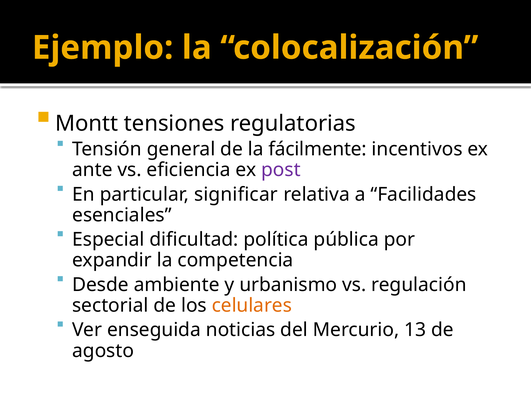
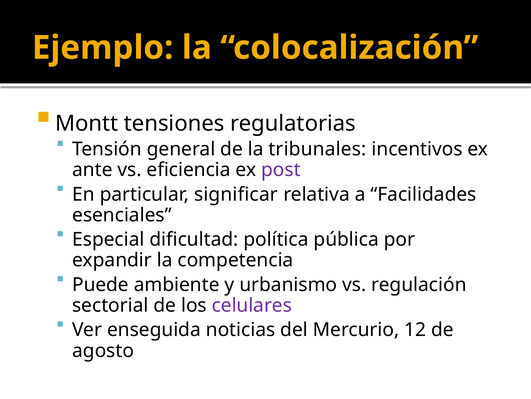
fácilmente: fácilmente -> tribunales
Desde: Desde -> Puede
celulares colour: orange -> purple
13: 13 -> 12
